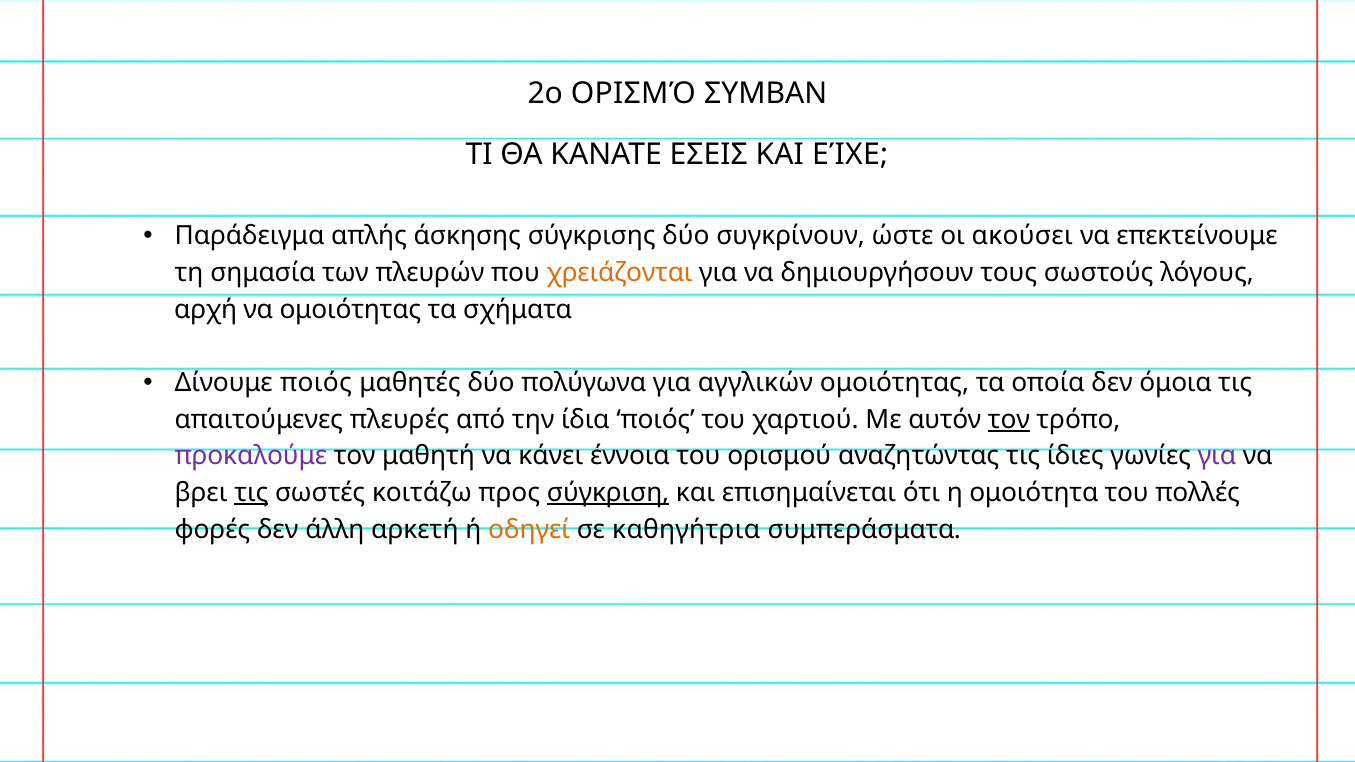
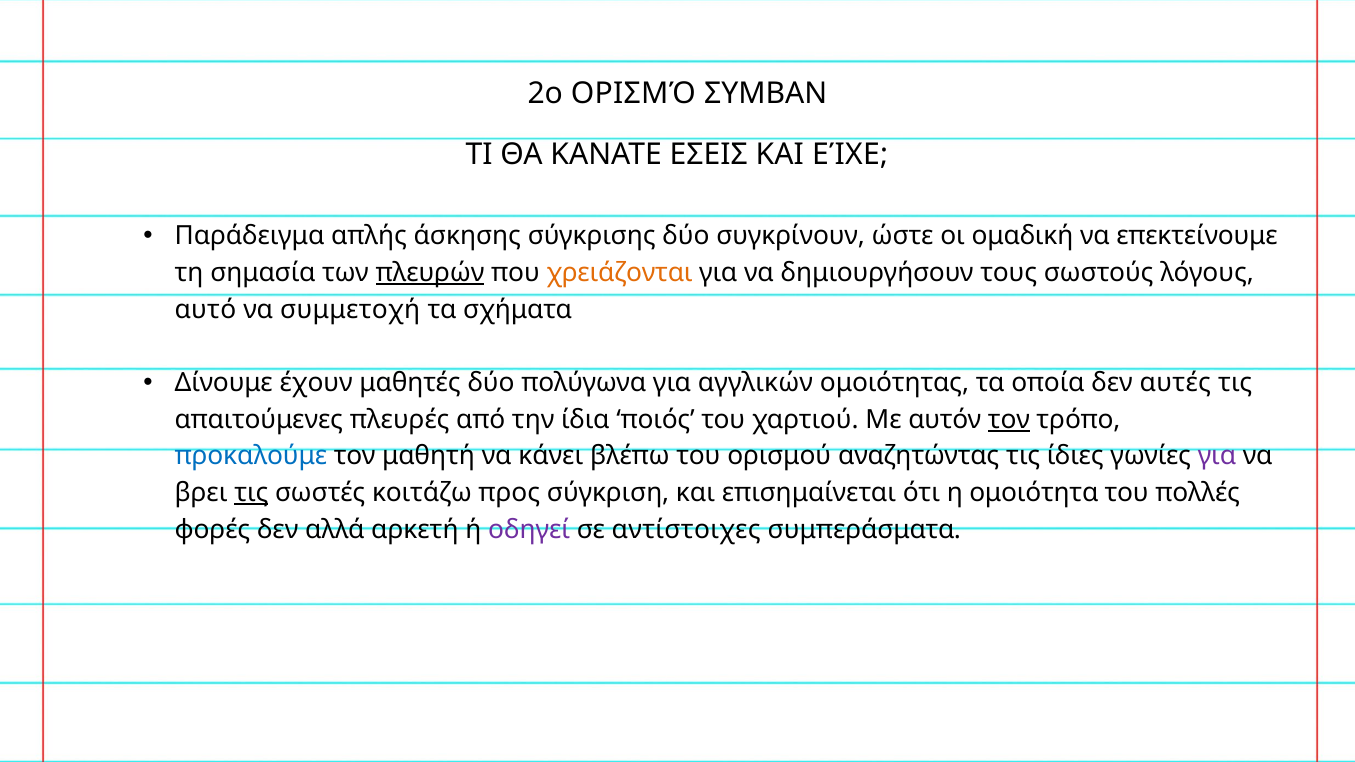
ακούσει: ακούσει -> ομαδική
πλευρών underline: none -> present
αρχή: αρχή -> αυτό
να ομοιότητας: ομοιότητας -> συμμετοχή
Δίνουμε ποιός: ποιός -> έχουν
όμοια: όμοια -> αυτές
προκαλούμε colour: purple -> blue
έννοια: έννοια -> βλέπω
σύγκριση underline: present -> none
άλλη: άλλη -> αλλά
οδηγεί colour: orange -> purple
καθηγήτρια: καθηγήτρια -> αντίστοιχες
